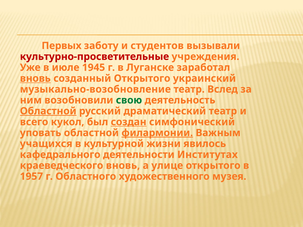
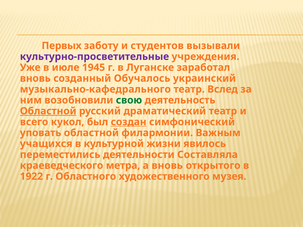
культурно-просветительные colour: red -> purple
вновь at (35, 78) underline: present -> none
созданный Открытого: Открытого -> Обучалось
музыкально-возобновление: музыкально-возобновление -> музыкально-кафедрального
филармонии underline: present -> none
кафедрального: кафедрального -> переместились
Институтах: Институтах -> Составляла
краеведческого вновь: вновь -> метра
а улице: улице -> вновь
1957: 1957 -> 1922
